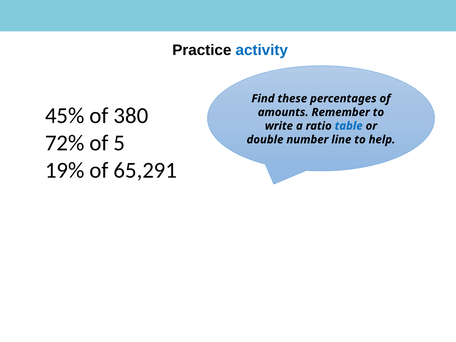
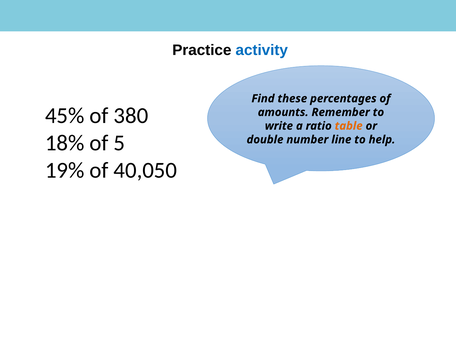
table colour: blue -> orange
72%: 72% -> 18%
65,291: 65,291 -> 40,050
